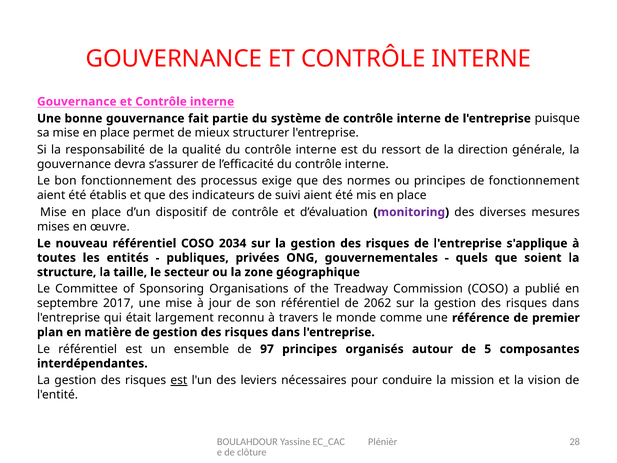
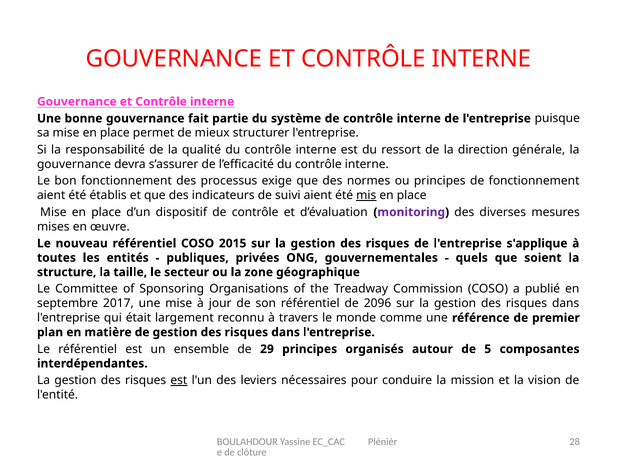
mis underline: none -> present
2034: 2034 -> 2015
2062: 2062 -> 2096
97: 97 -> 29
